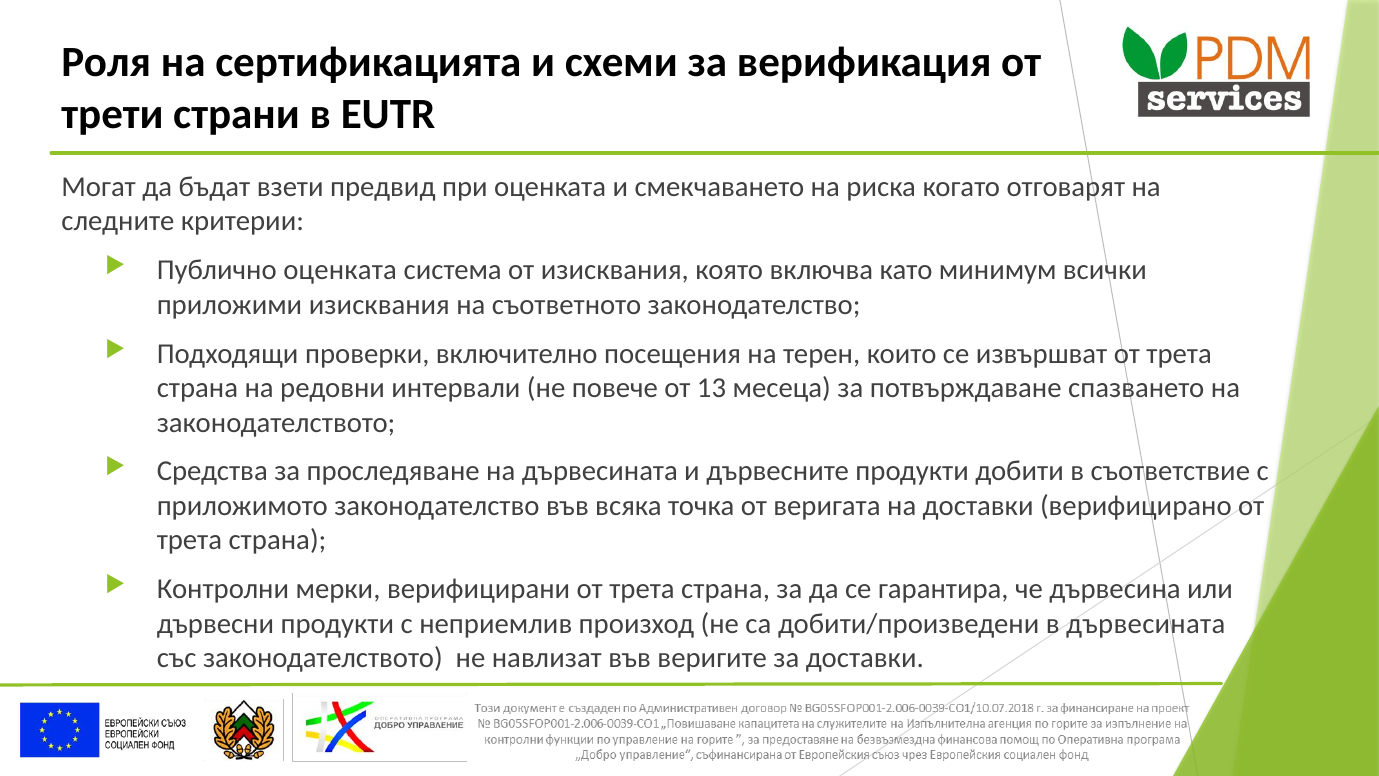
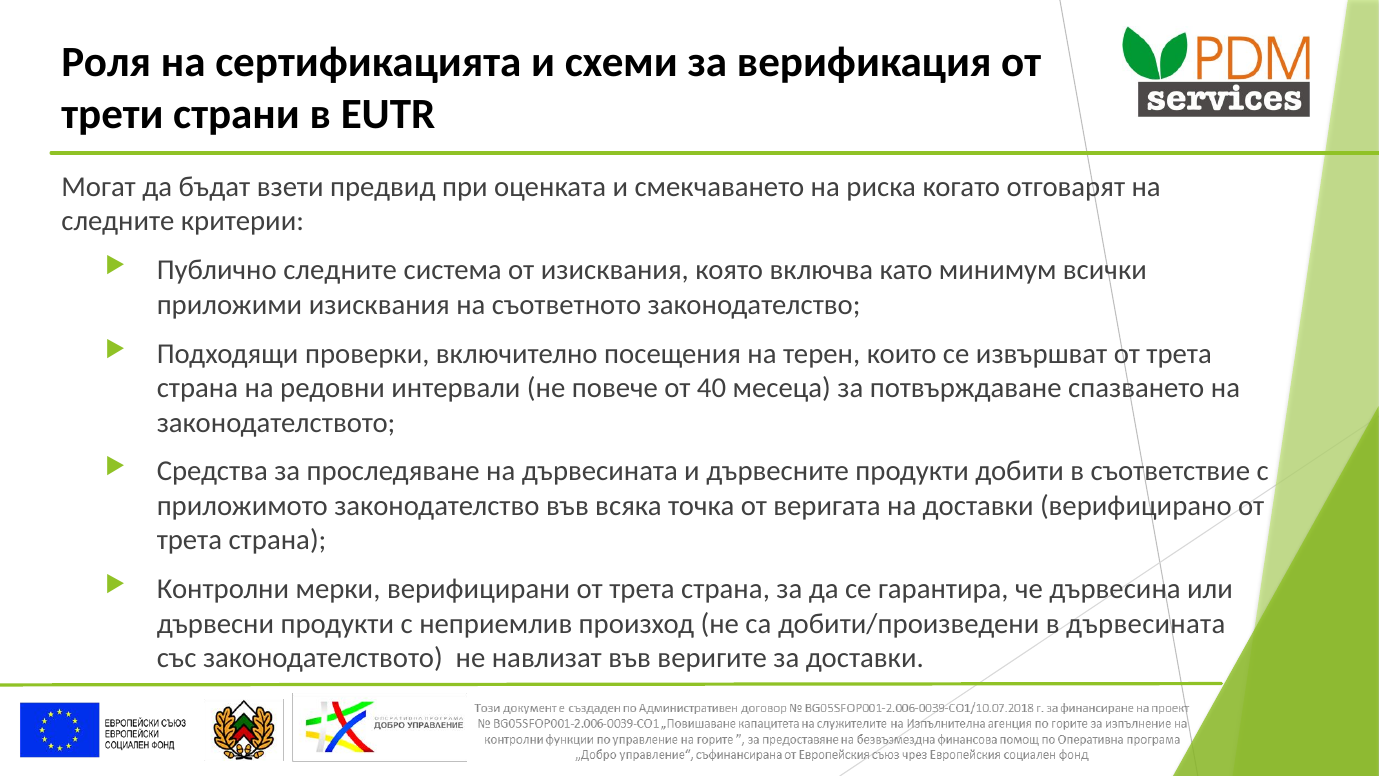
Публично оценката: оценката -> следните
13: 13 -> 40
